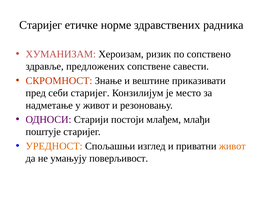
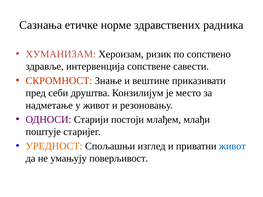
Старијег at (41, 25): Старијег -> Сазнања
предложених: предложених -> интервенција
себи старијег: старијег -> друштва
живот at (232, 146) colour: orange -> blue
